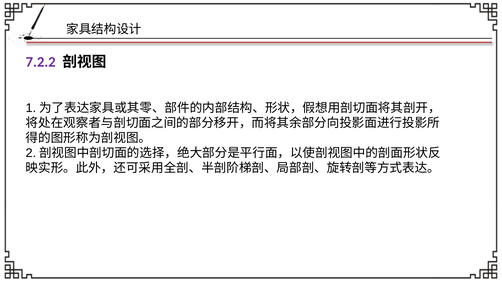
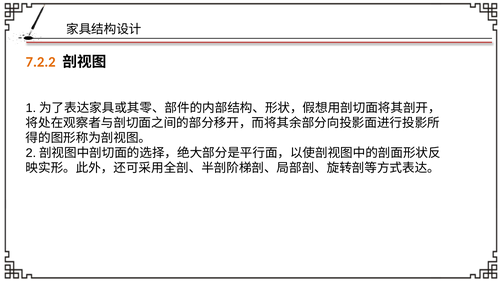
7.2.2 colour: purple -> orange
